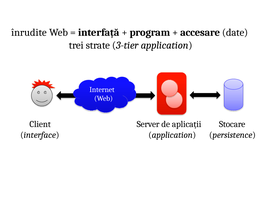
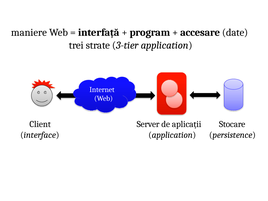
înrudite: înrudite -> maniere
